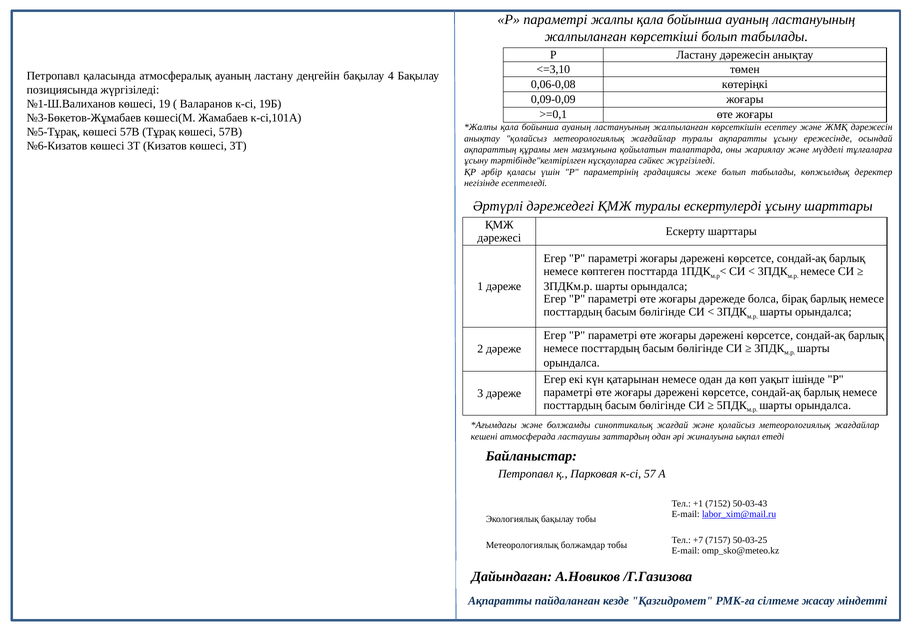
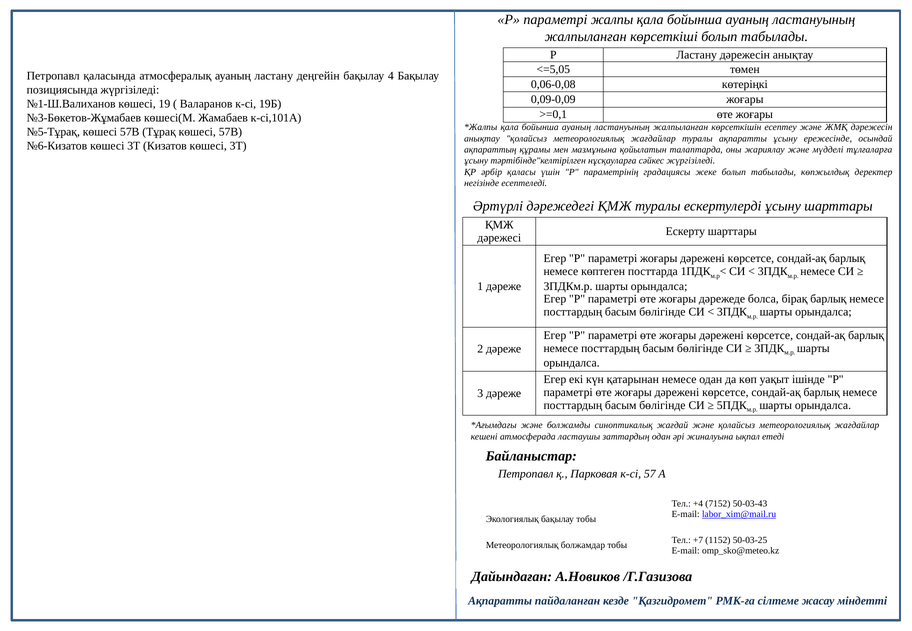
<=3,10: <=3,10 -> <=5,05
+1: +1 -> +4
7157: 7157 -> 1152
